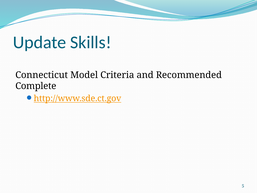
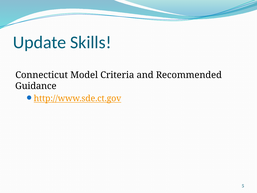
Complete: Complete -> Guidance
